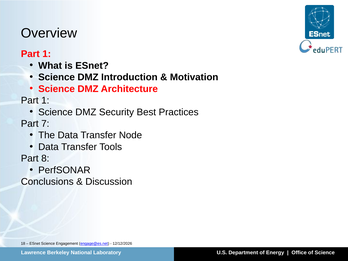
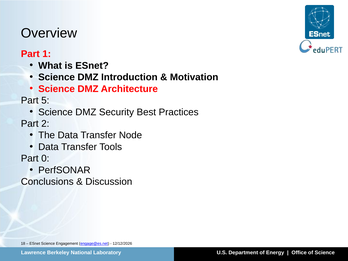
1 at (45, 100): 1 -> 5
7: 7 -> 2
8: 8 -> 0
